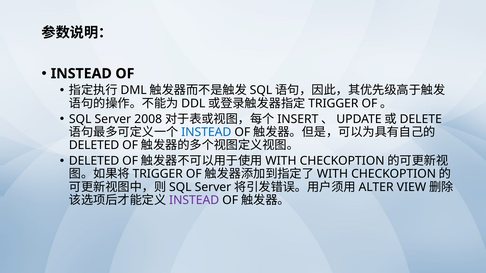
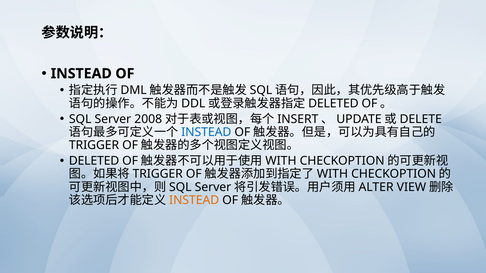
TRIGGER at (333, 104): TRIGGER -> DELETED
DELETED at (94, 145): DELETED -> TRIGGER
INSTEAD at (194, 200) colour: purple -> orange
